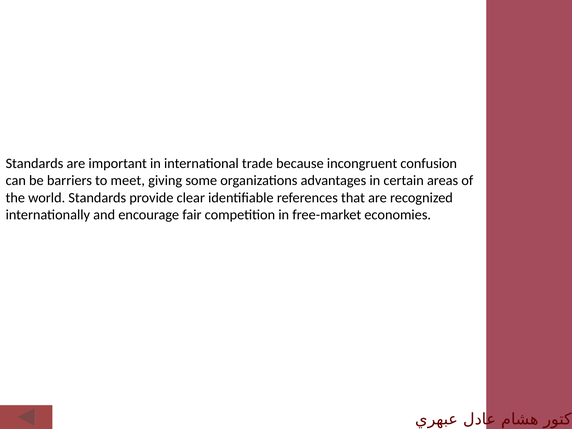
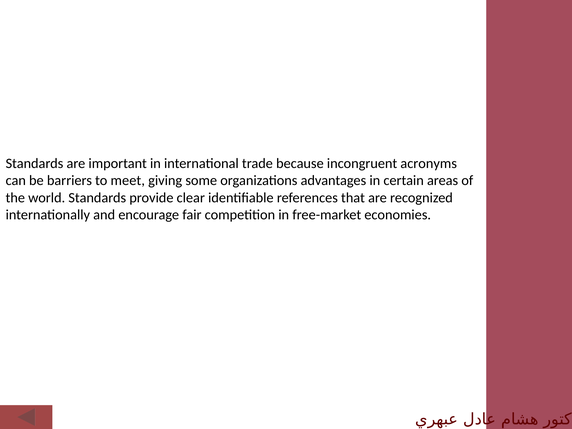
confusion: confusion -> acronyms
